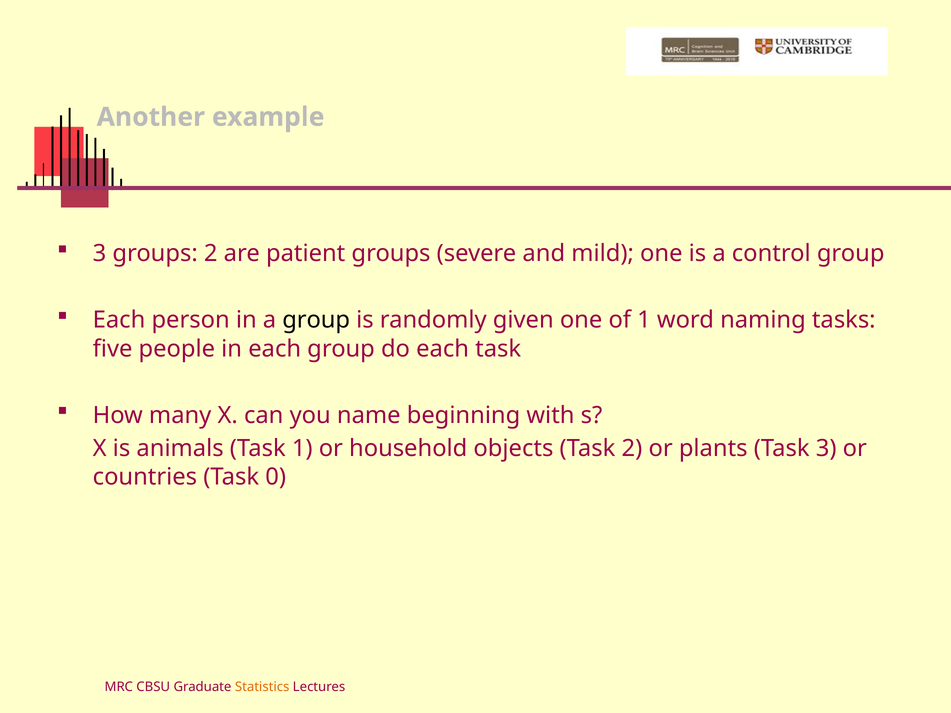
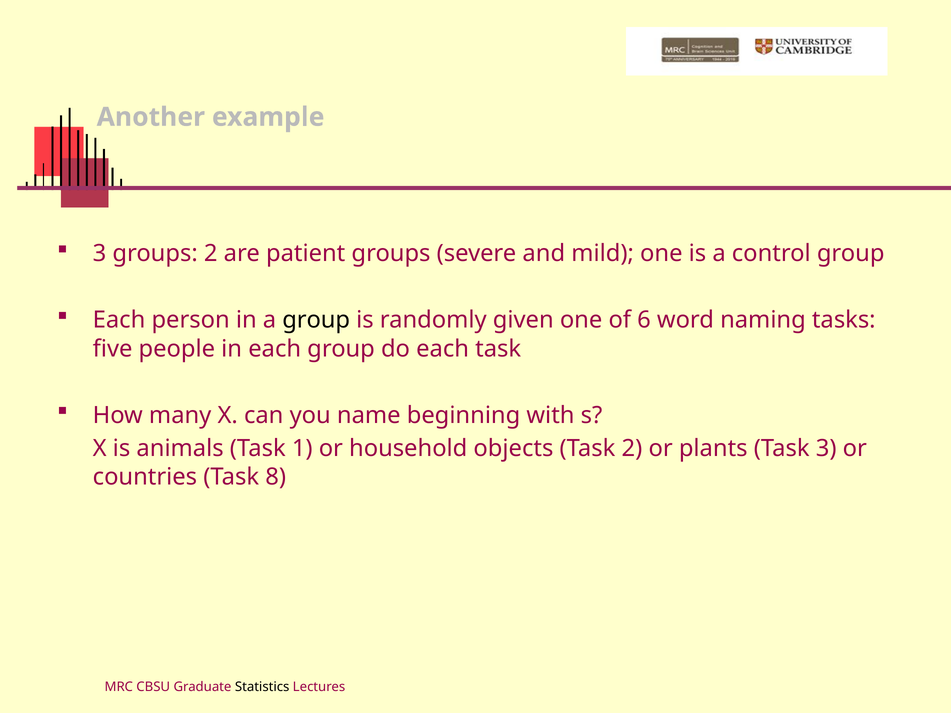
of 1: 1 -> 6
0: 0 -> 8
Statistics colour: orange -> black
